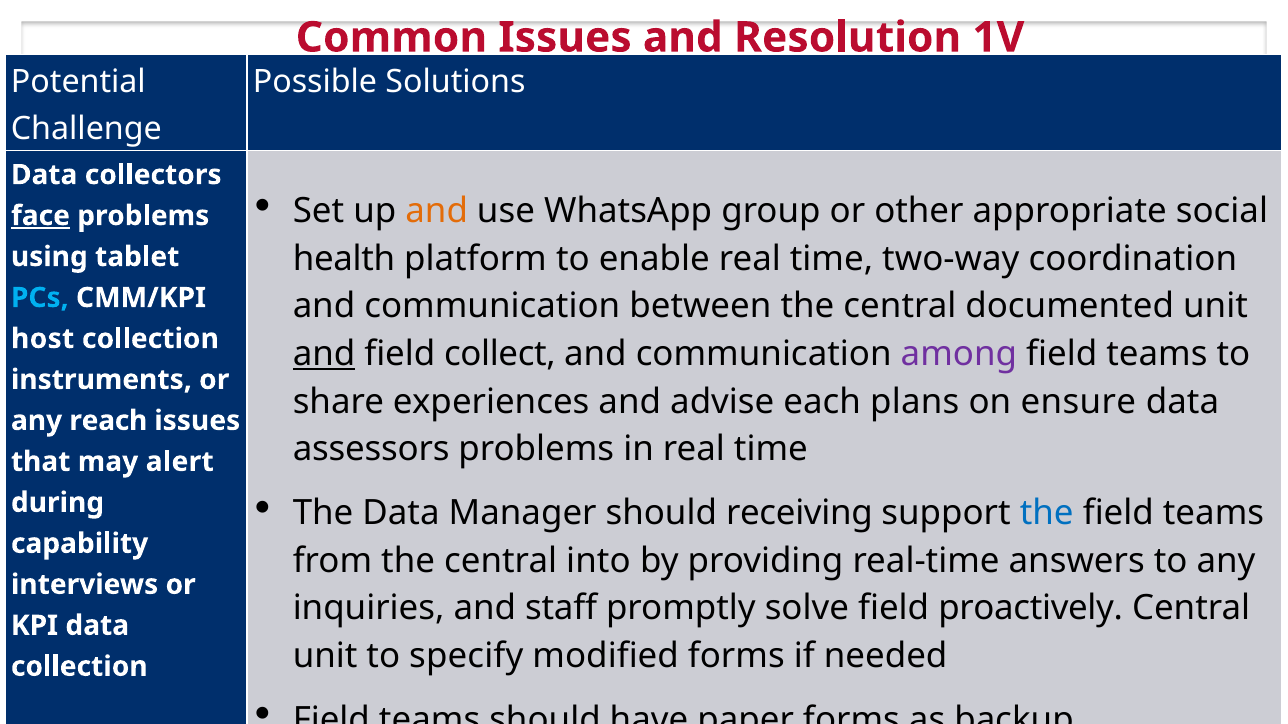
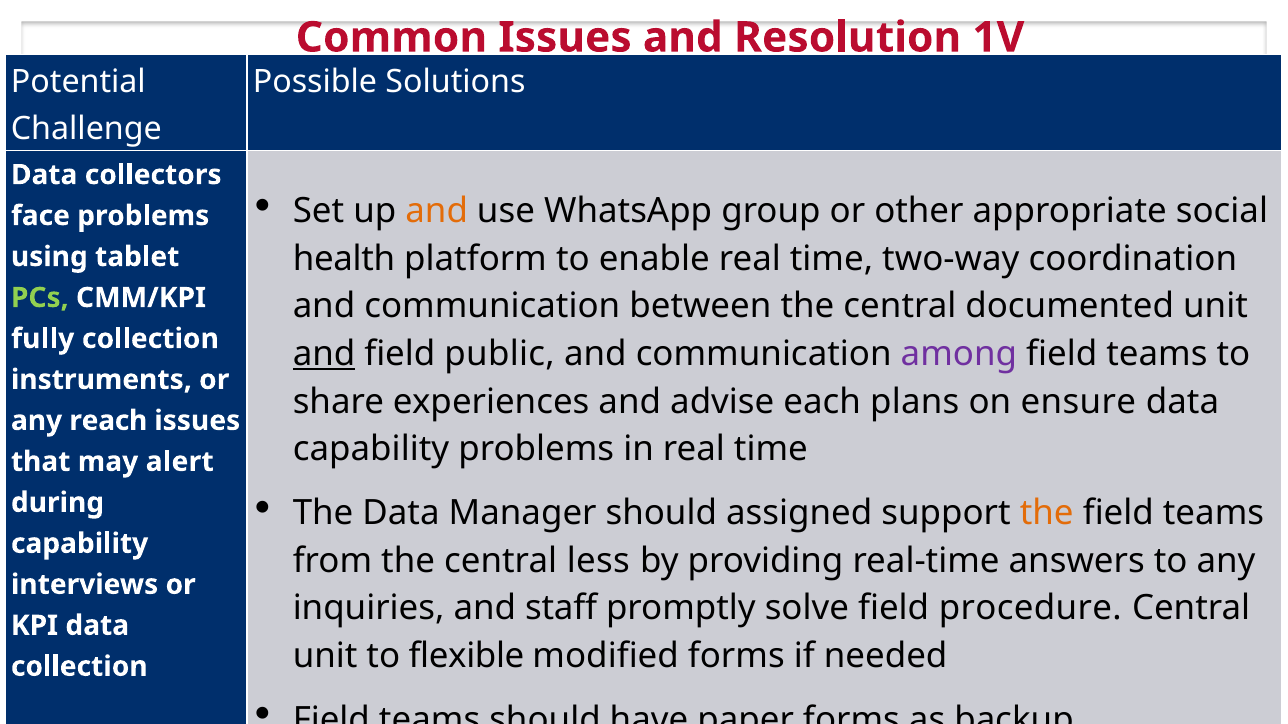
face underline: present -> none
PCs colour: light blue -> light green
host: host -> fully
collect: collect -> public
assessors at (371, 450): assessors -> capability
receiving: receiving -> assigned
the at (1047, 513) colour: blue -> orange
into: into -> less
proactively: proactively -> procedure
specify: specify -> flexible
